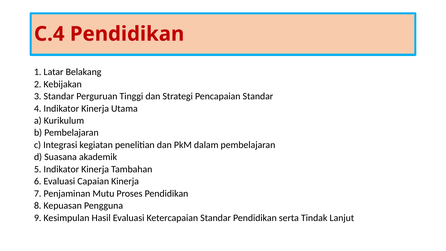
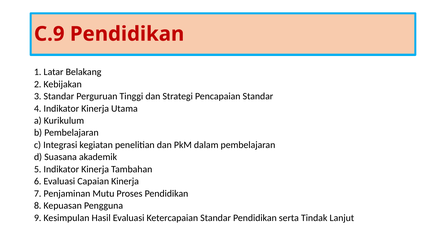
C.4: C.4 -> C.9
